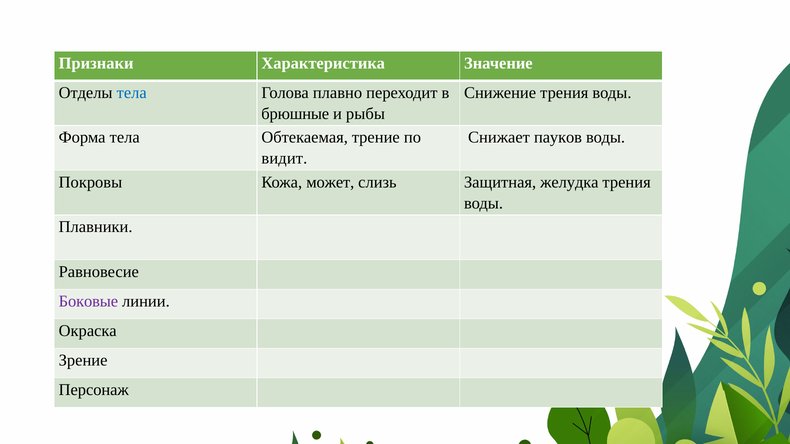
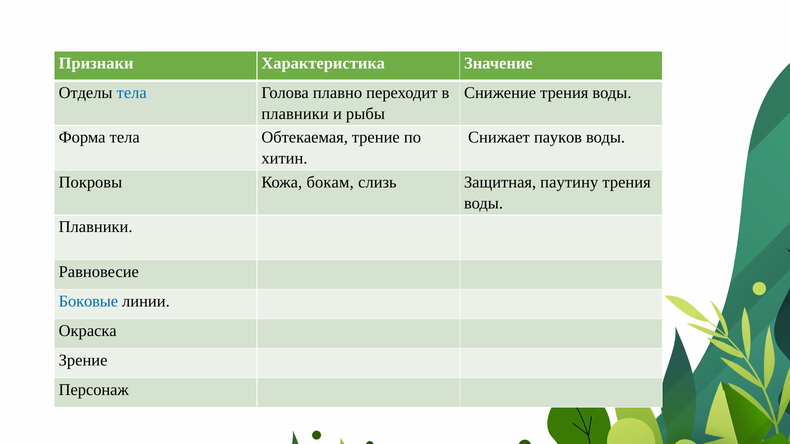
брюшные at (295, 114): брюшные -> плавники
видит: видит -> хитин
может: может -> бокам
желудка: желудка -> паутину
Боковые colour: purple -> blue
